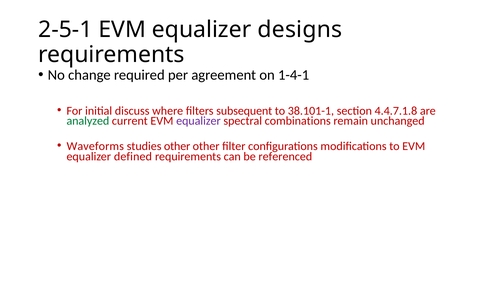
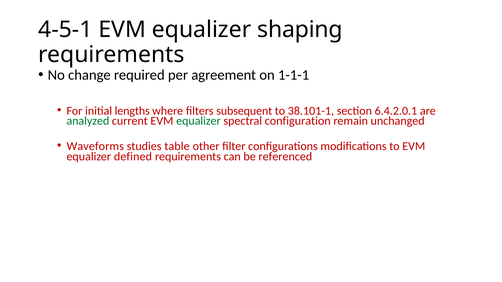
2-5-1: 2-5-1 -> 4-5-1
designs: designs -> shaping
1-4-1: 1-4-1 -> 1-1-1
discuss: discuss -> lengths
4.4.7.1.8: 4.4.7.1.8 -> 6.4.2.0.1
equalizer at (198, 121) colour: purple -> green
combinations: combinations -> configuration
studies other: other -> table
